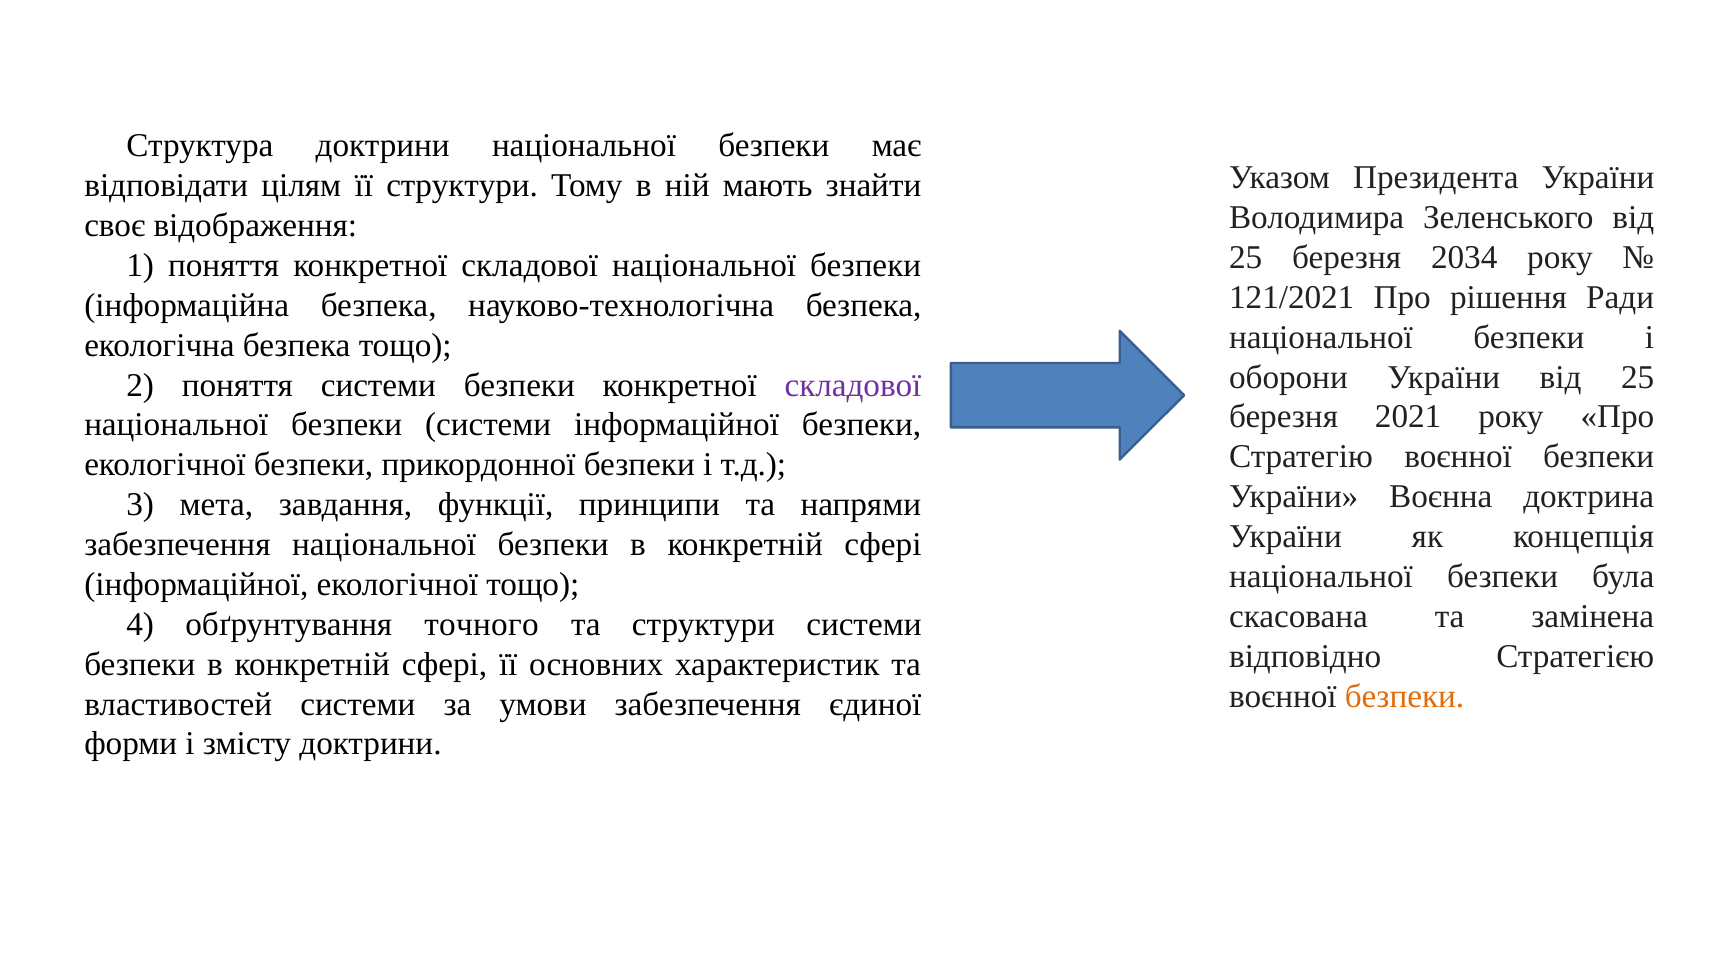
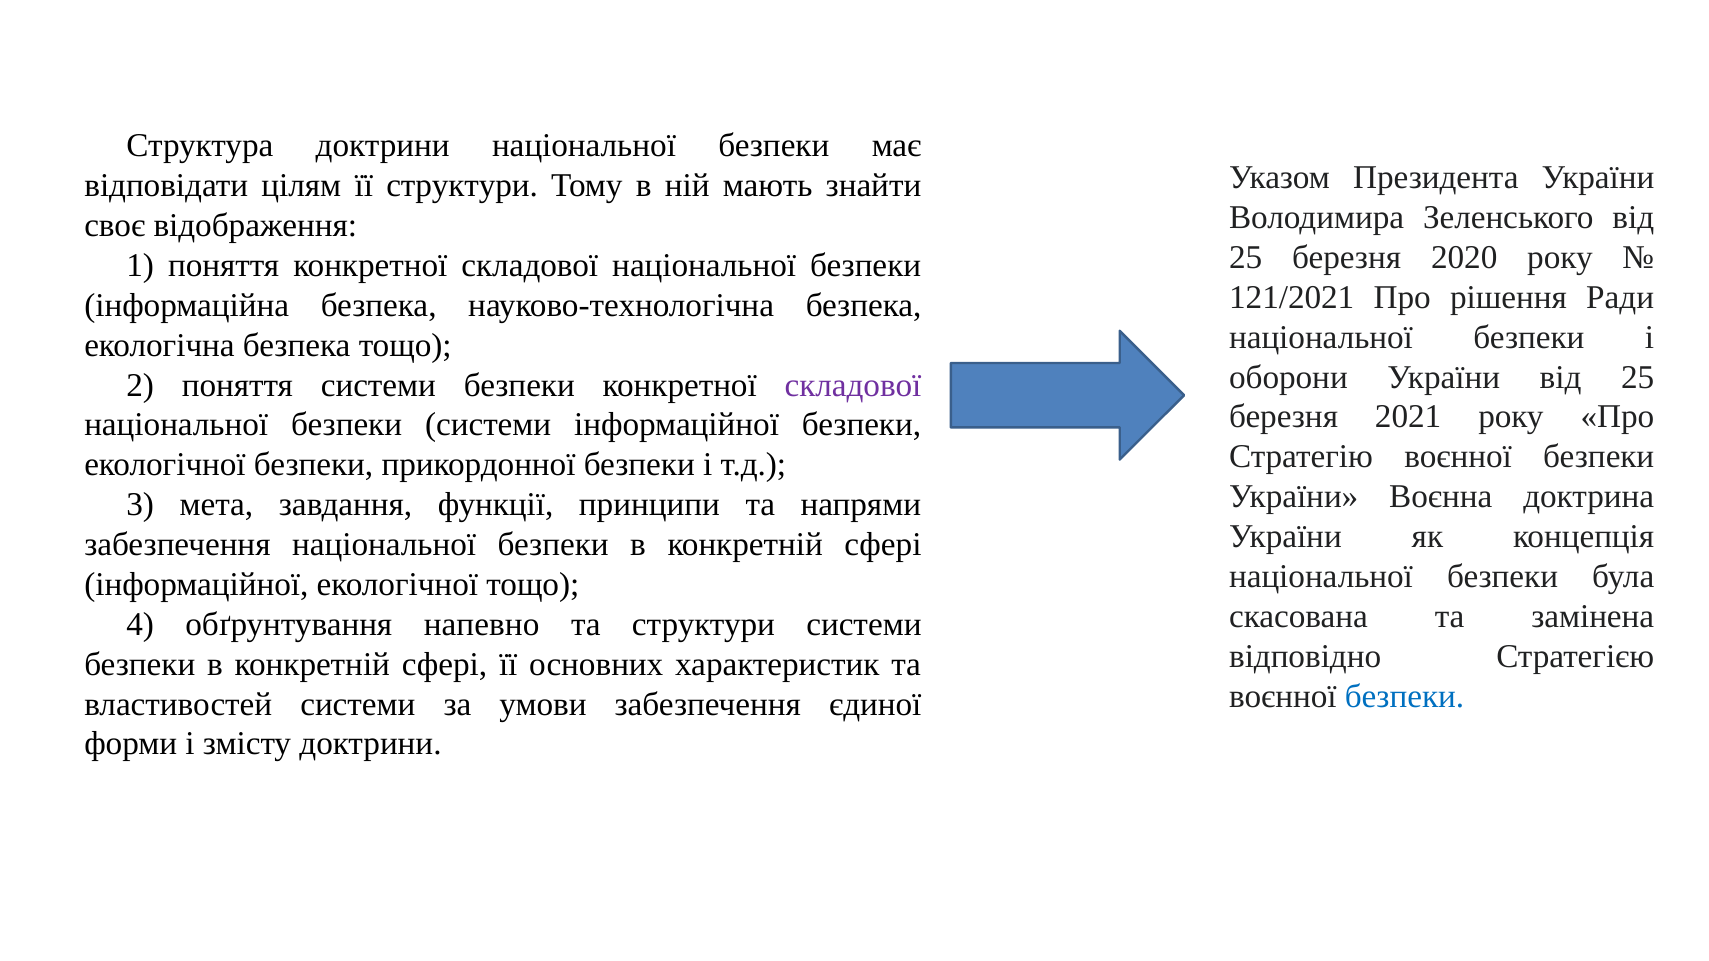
2034: 2034 -> 2020
точного: точного -> напевно
безпеки at (1405, 696) colour: orange -> blue
